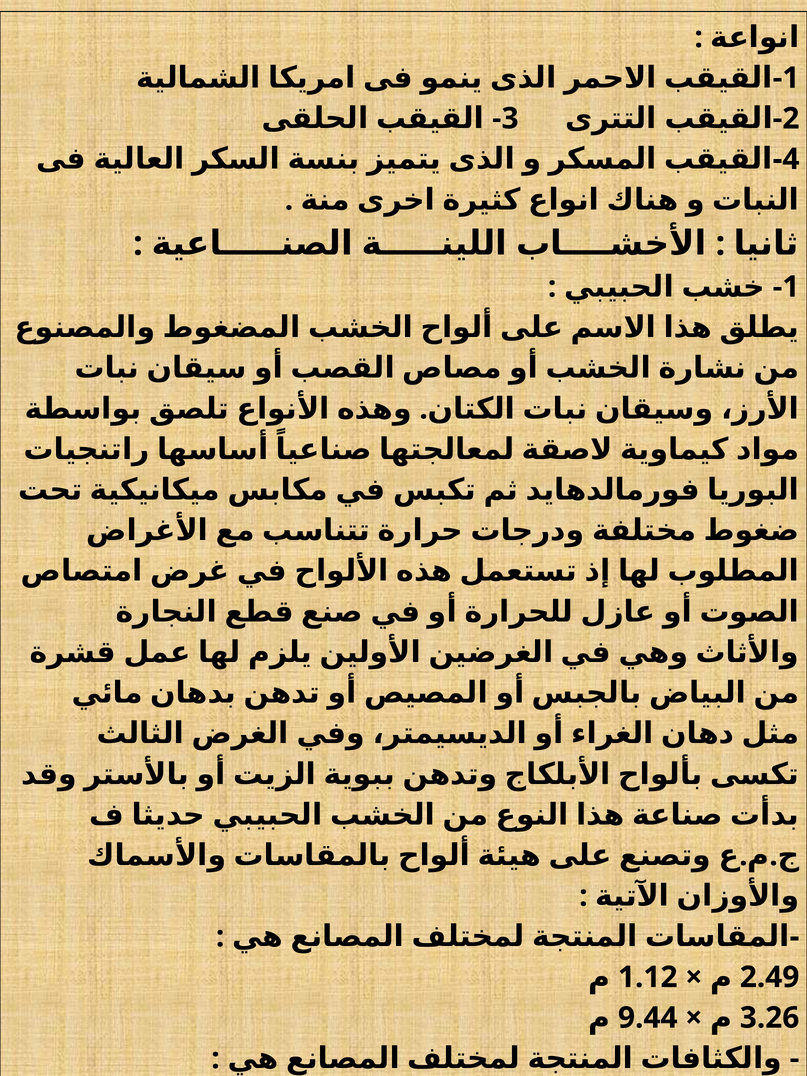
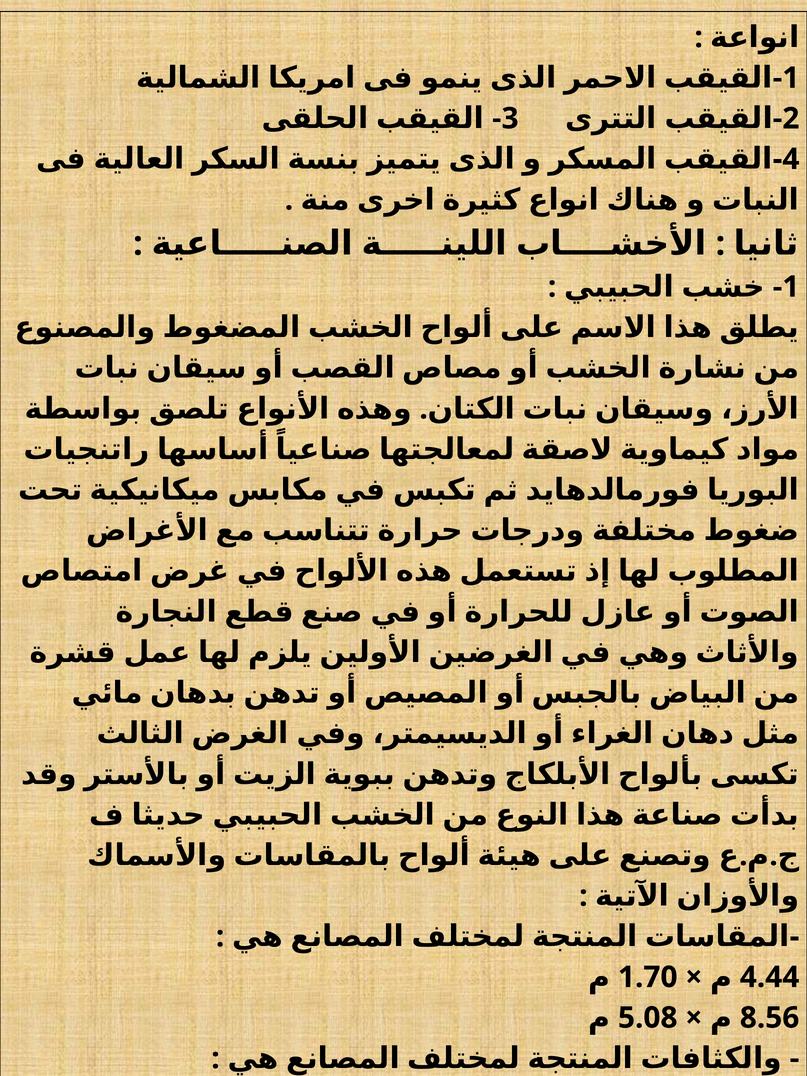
1.12: 1.12 -> 1.70
2.49: 2.49 -> 4.44
9.44: 9.44 -> 5.08
3.26: 3.26 -> 8.56
